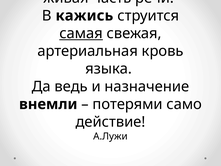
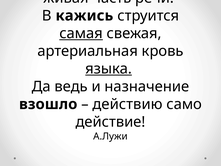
языка underline: none -> present
внемли: внемли -> взошло
потерями: потерями -> действию
